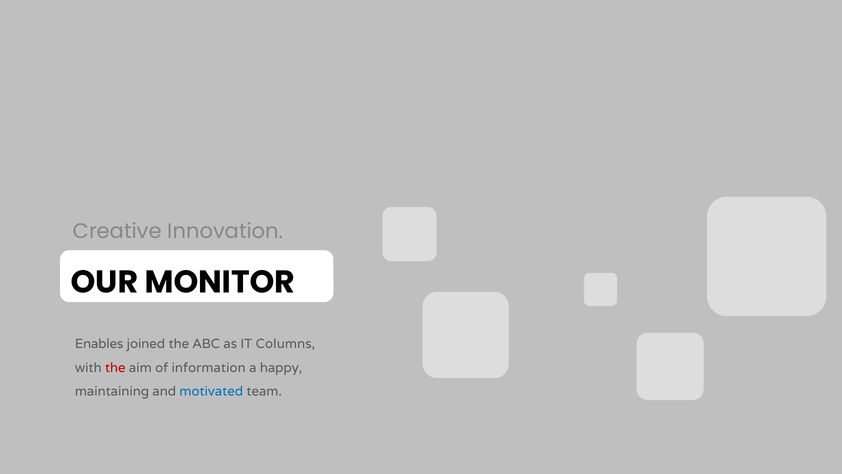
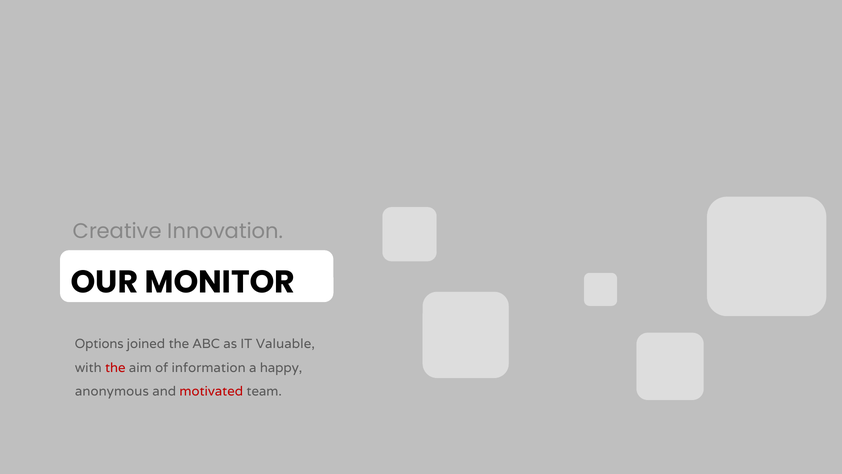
Enables: Enables -> Options
Columns: Columns -> Valuable
maintaining: maintaining -> anonymous
motivated colour: blue -> red
